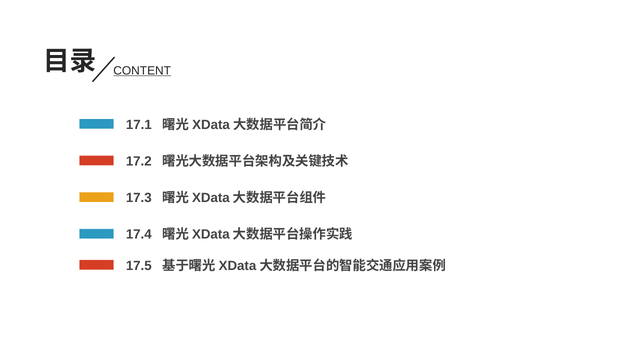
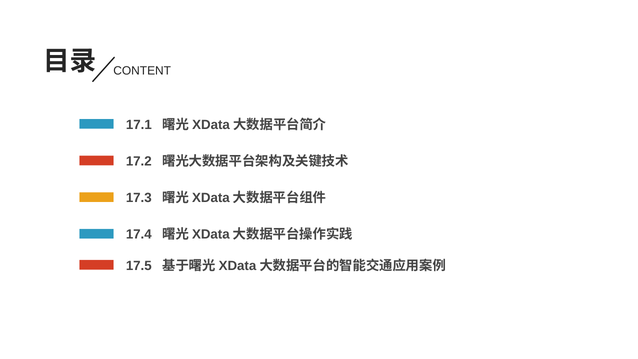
CONTENT underline: present -> none
